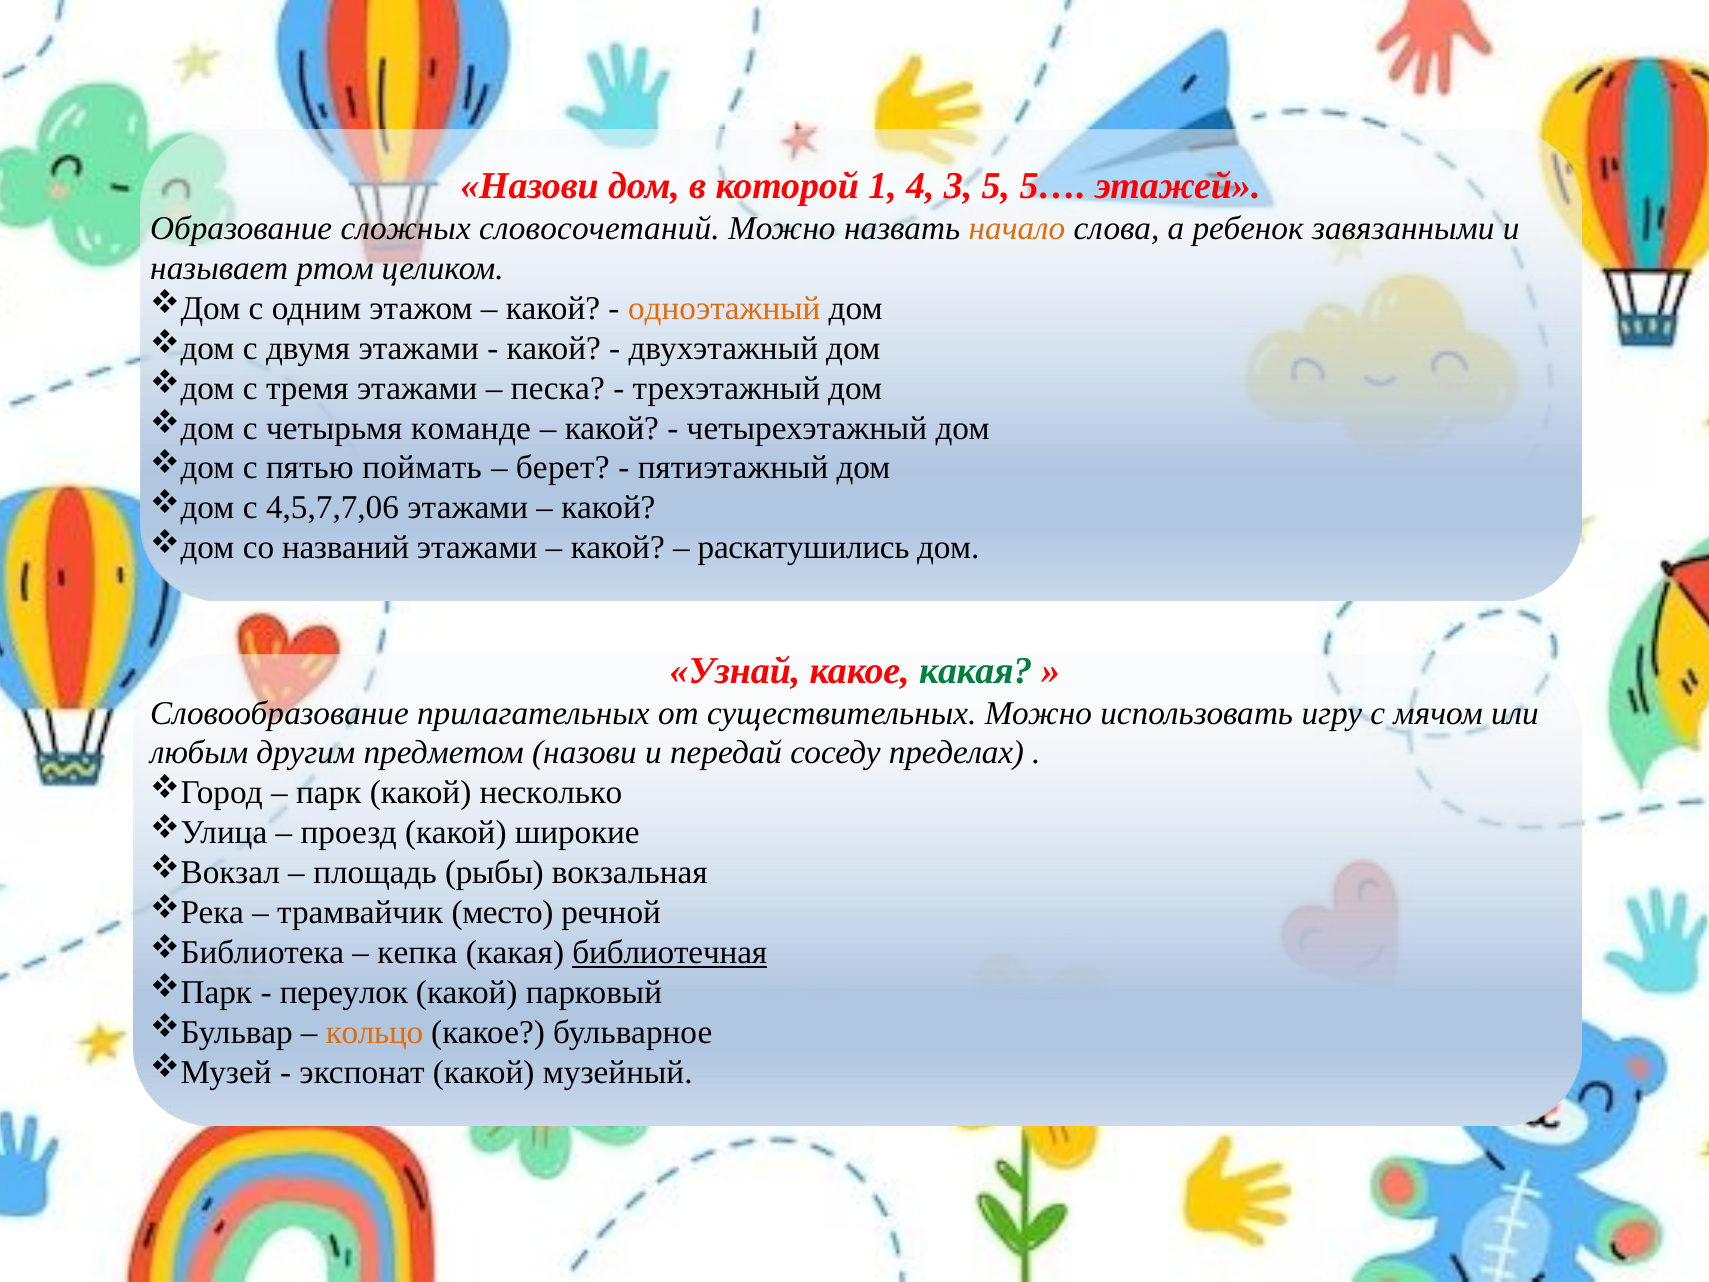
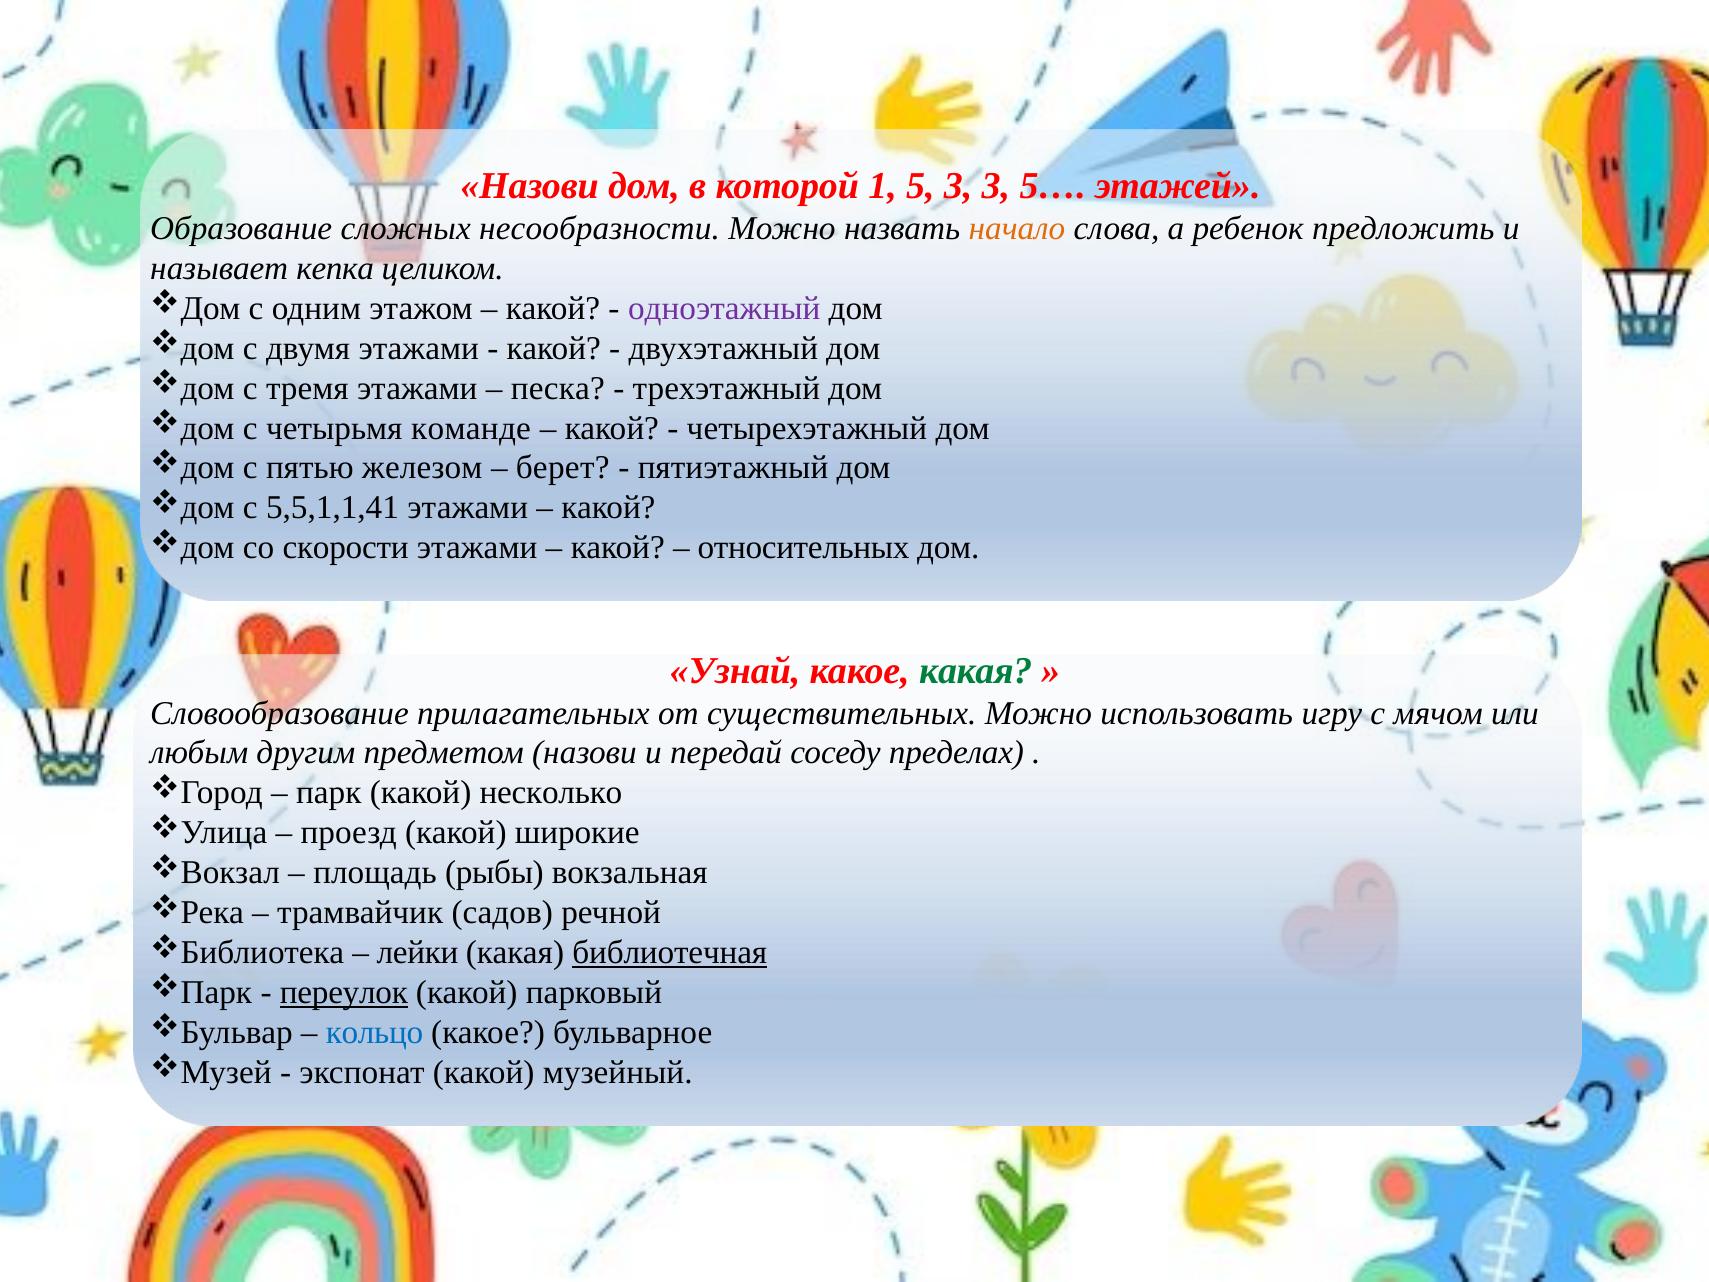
4: 4 -> 5
3 5: 5 -> 3
словосочетаний: словосочетаний -> несообразности
завязанными: завязанными -> предложить
ртом: ртом -> кепка
одноэтажный colour: orange -> purple
поймать: поймать -> железом
4,5,7,7,06: 4,5,7,7,06 -> 5,5,1,1,41
названий: названий -> скорости
раскатушились: раскатушились -> относительных
место: место -> садов
кепка: кепка -> лейки
переулок underline: none -> present
кольцо colour: orange -> blue
